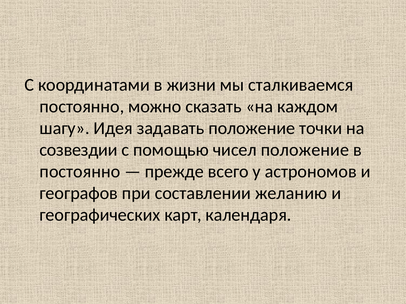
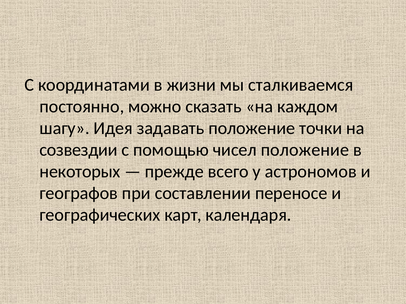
постоянно at (80, 172): постоянно -> некоторых
желанию: желанию -> переносе
